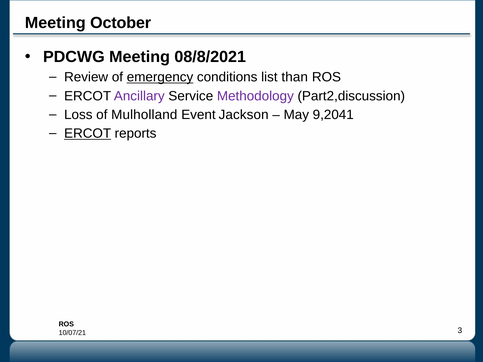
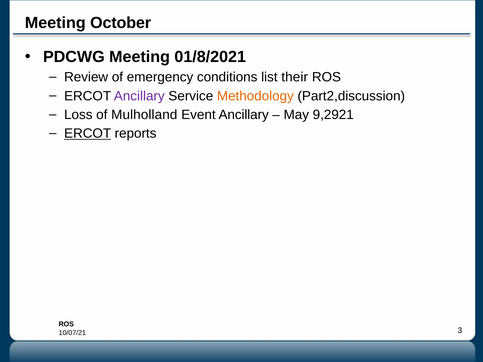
08/8/2021: 08/8/2021 -> 01/8/2021
emergency underline: present -> none
than: than -> their
Methodology colour: purple -> orange
Event Jackson: Jackson -> Ancillary
9,2041: 9,2041 -> 9,2921
